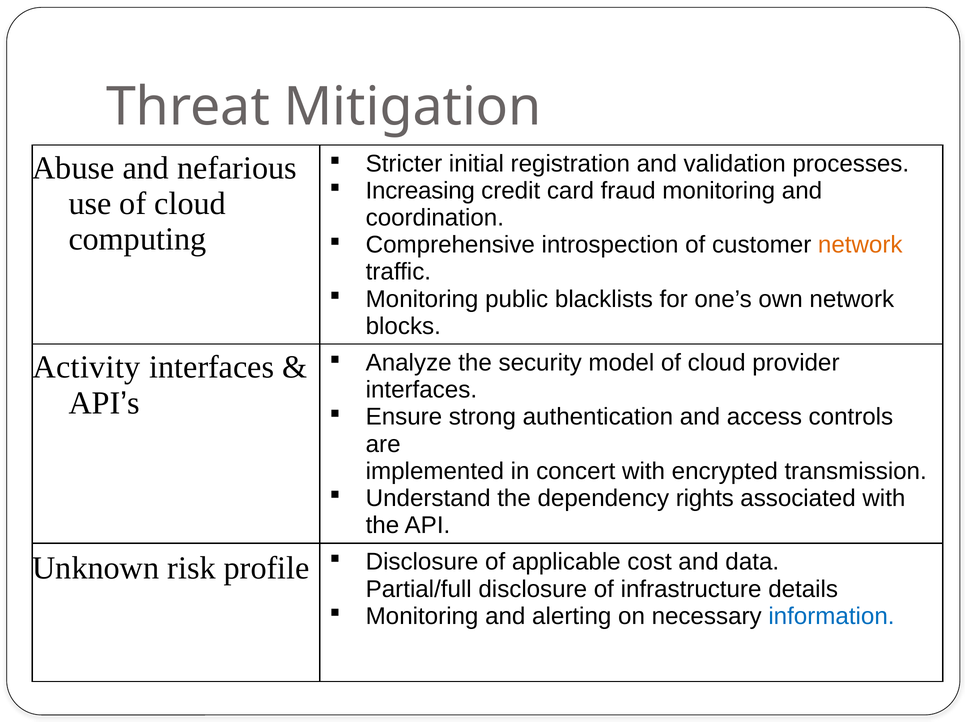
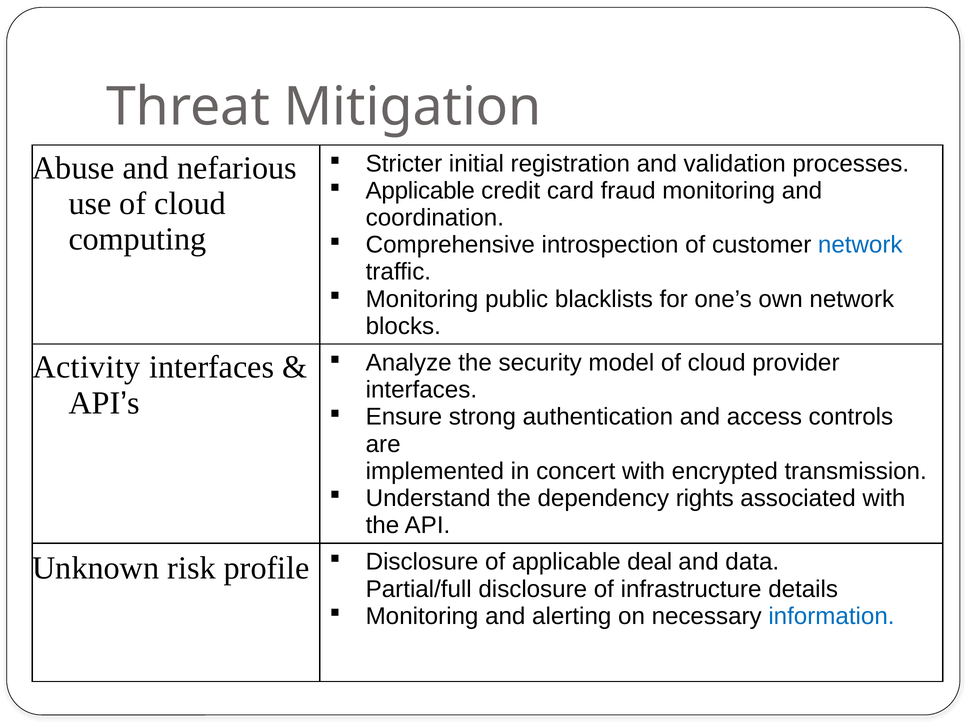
Increasing at (420, 191): Increasing -> Applicable
network at (860, 245) colour: orange -> blue
cost: cost -> deal
